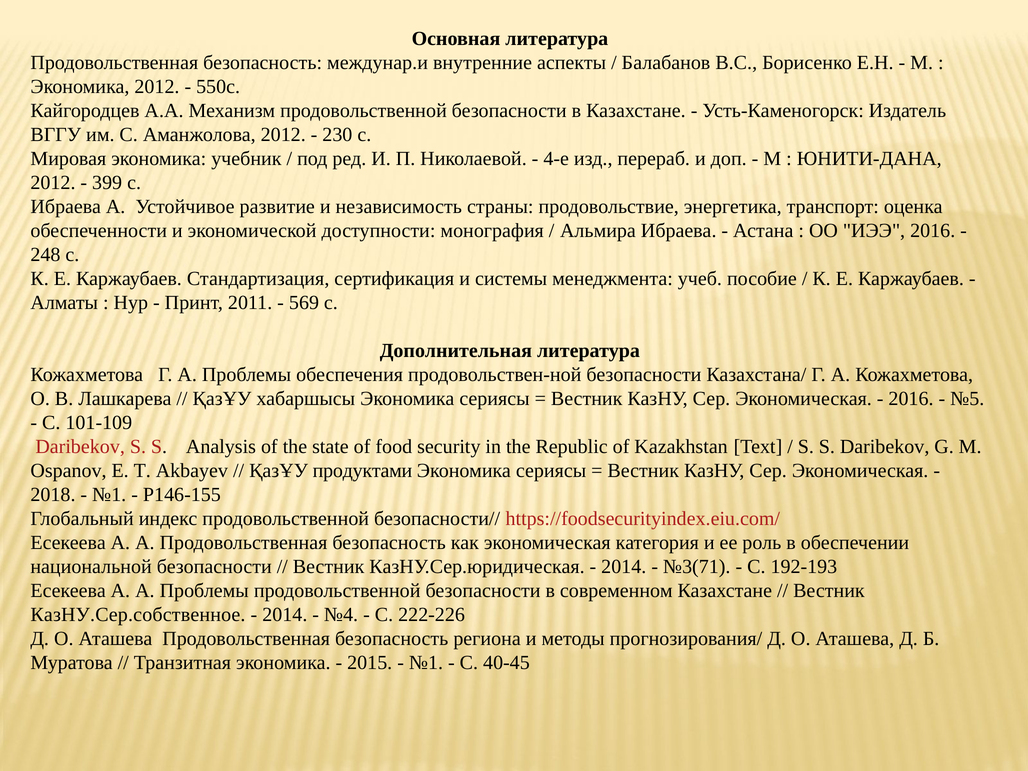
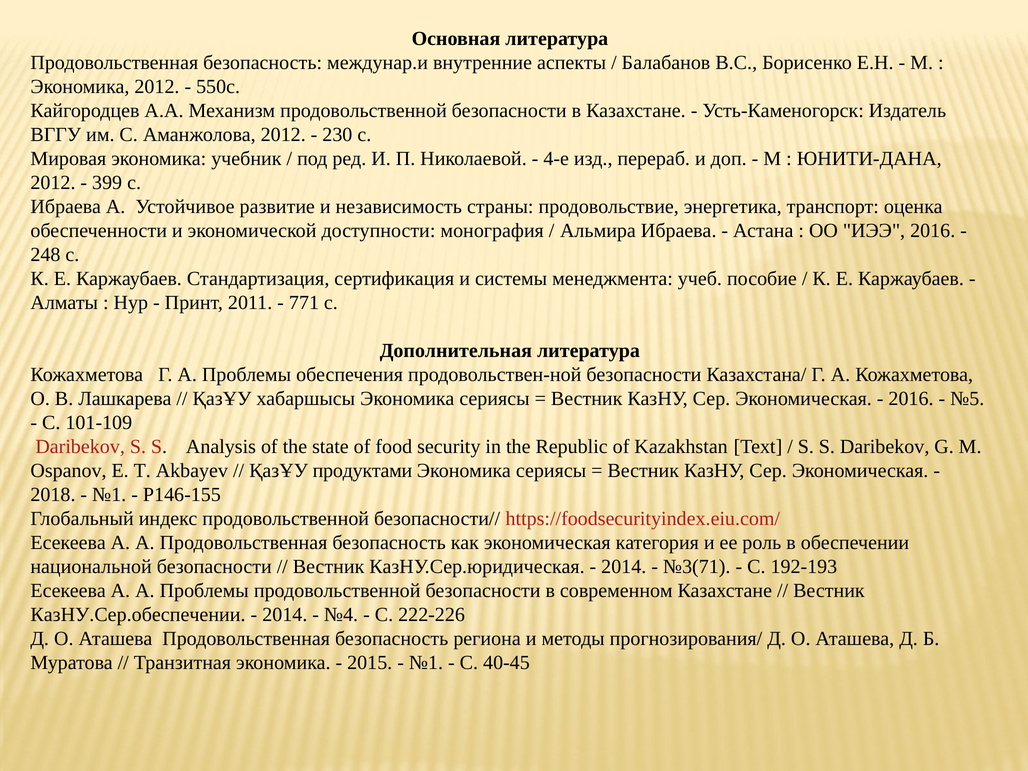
569: 569 -> 771
КазНУ.Сер.собственное: КазНУ.Сер.собственное -> КазНУ.Сер.обеспечении
